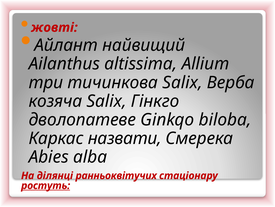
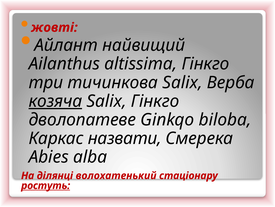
altissima Allium: Allium -> Гінкго
козяча underline: none -> present
ранньоквітучих: ранньоквітучих -> волохатенький
